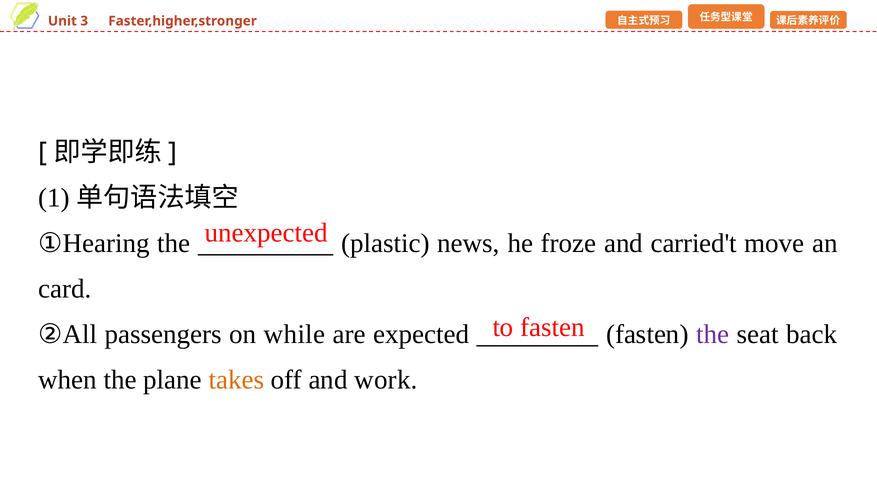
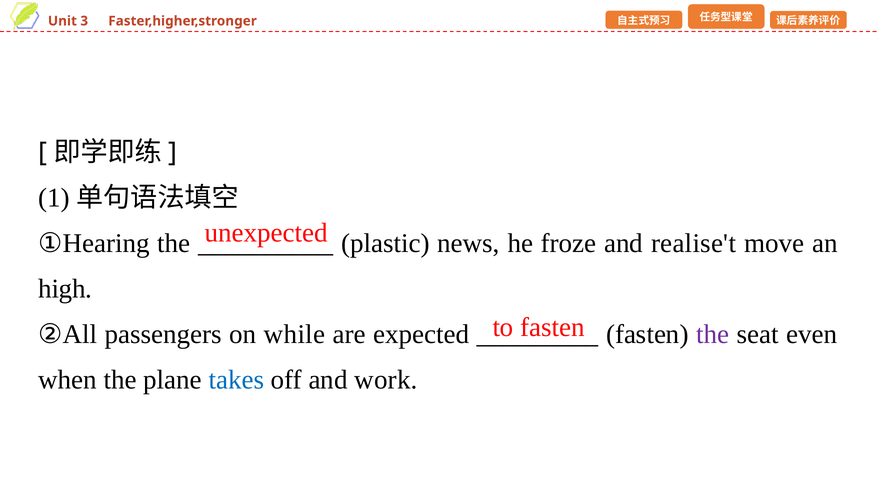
carried't: carried't -> realise't
card: card -> high
back: back -> even
takes colour: orange -> blue
